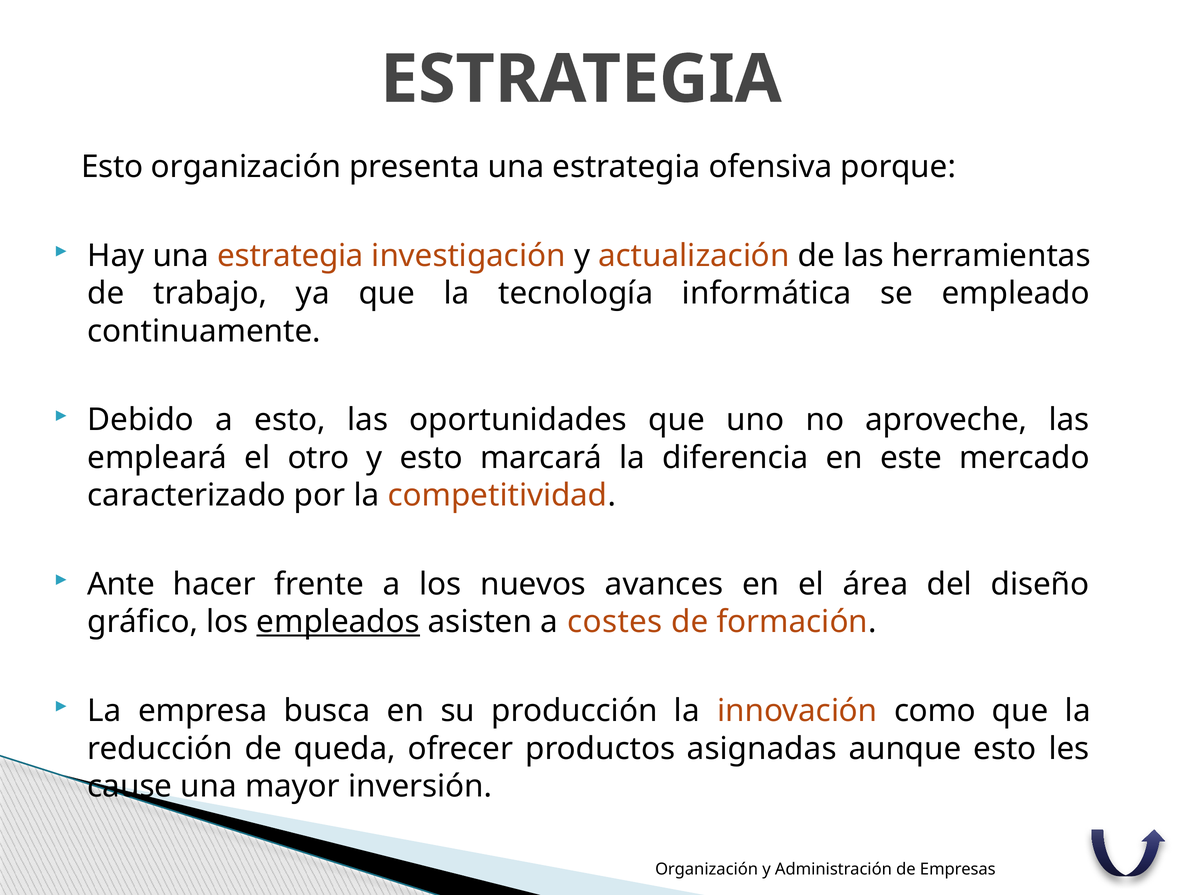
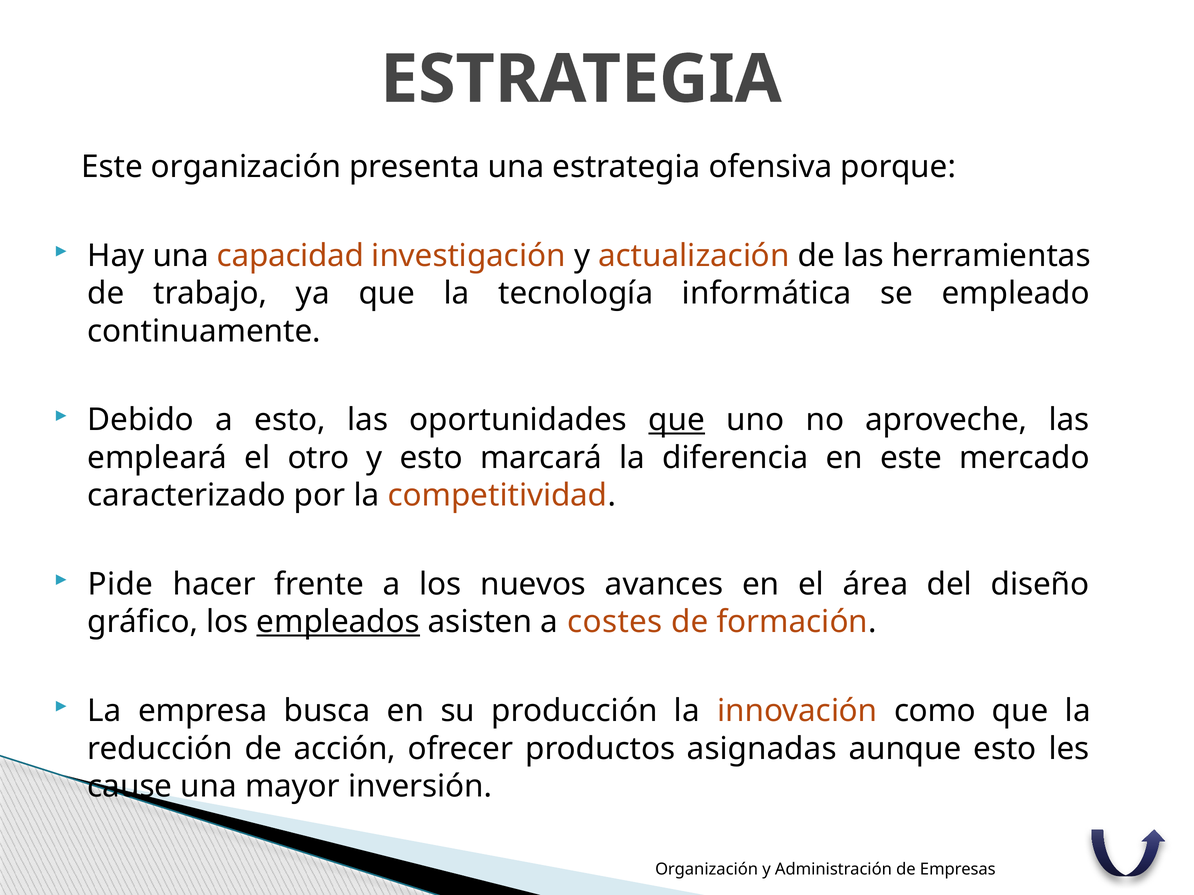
Esto at (112, 167): Esto -> Este
Hay una estrategia: estrategia -> capacidad
que at (677, 420) underline: none -> present
Ante: Ante -> Pide
queda: queda -> acción
